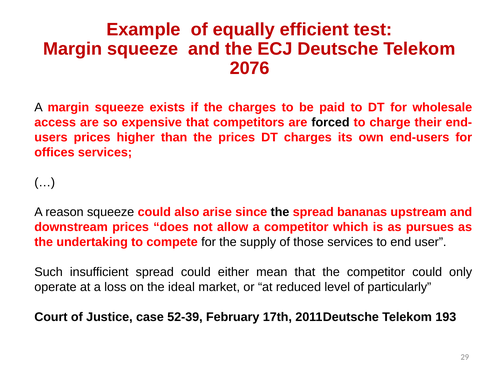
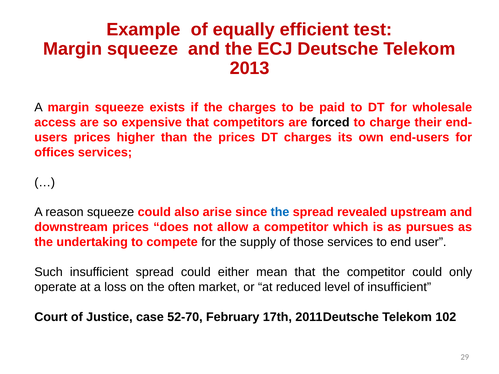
2076: 2076 -> 2013
the at (280, 212) colour: black -> blue
bananas: bananas -> revealed
ideal: ideal -> often
of particularly: particularly -> insufficient
52-39: 52-39 -> 52-70
193: 193 -> 102
